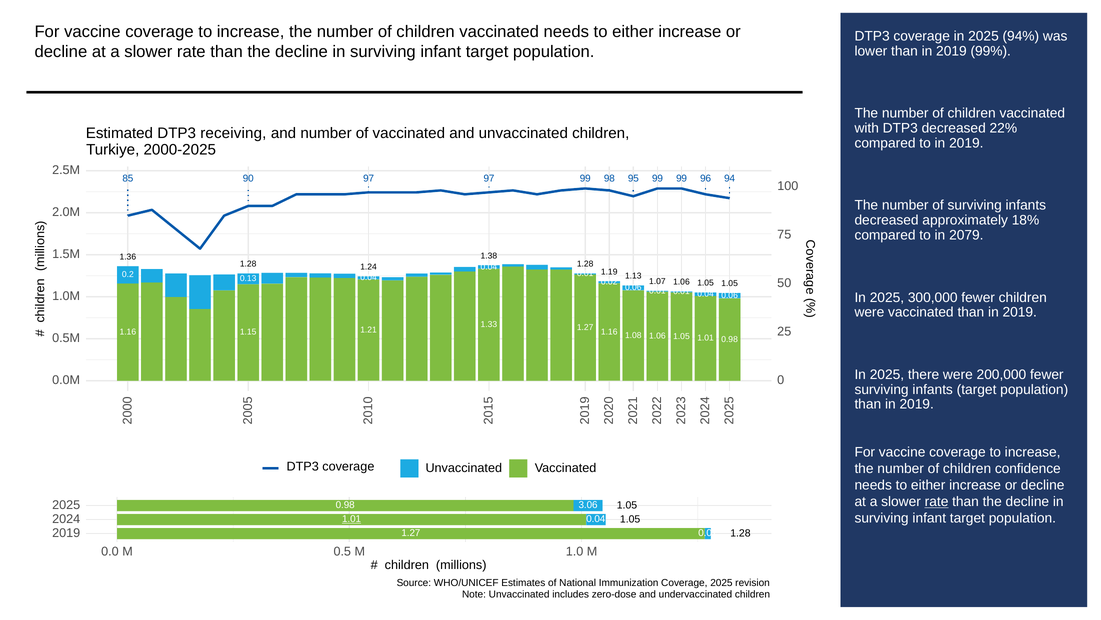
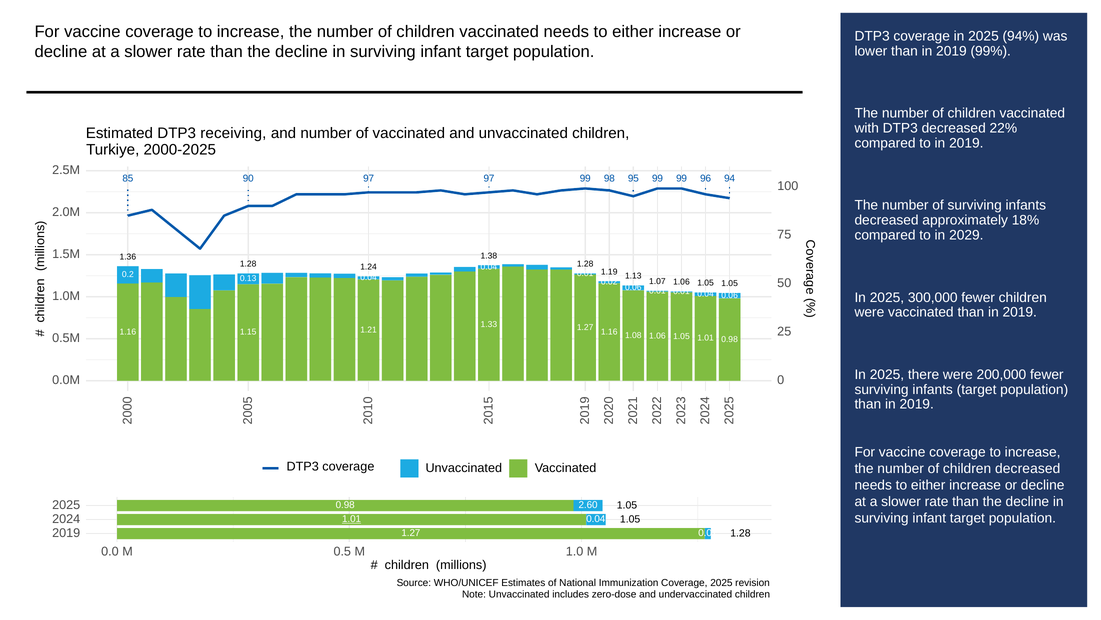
2079: 2079 -> 2029
children confidence: confidence -> decreased
rate at (937, 501) underline: present -> none
3.06: 3.06 -> 2.60
